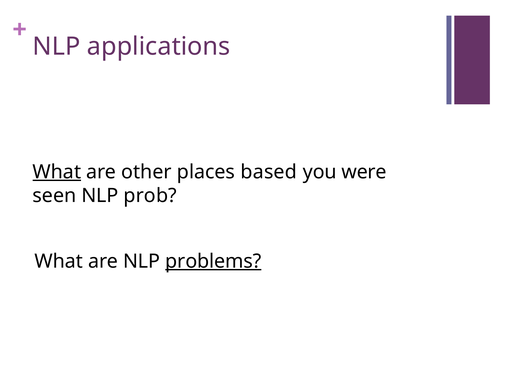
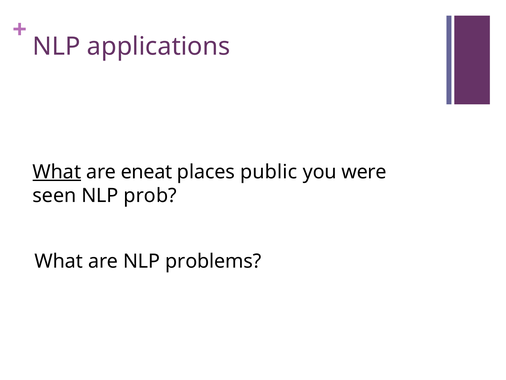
other: other -> eneat
based: based -> public
problems underline: present -> none
